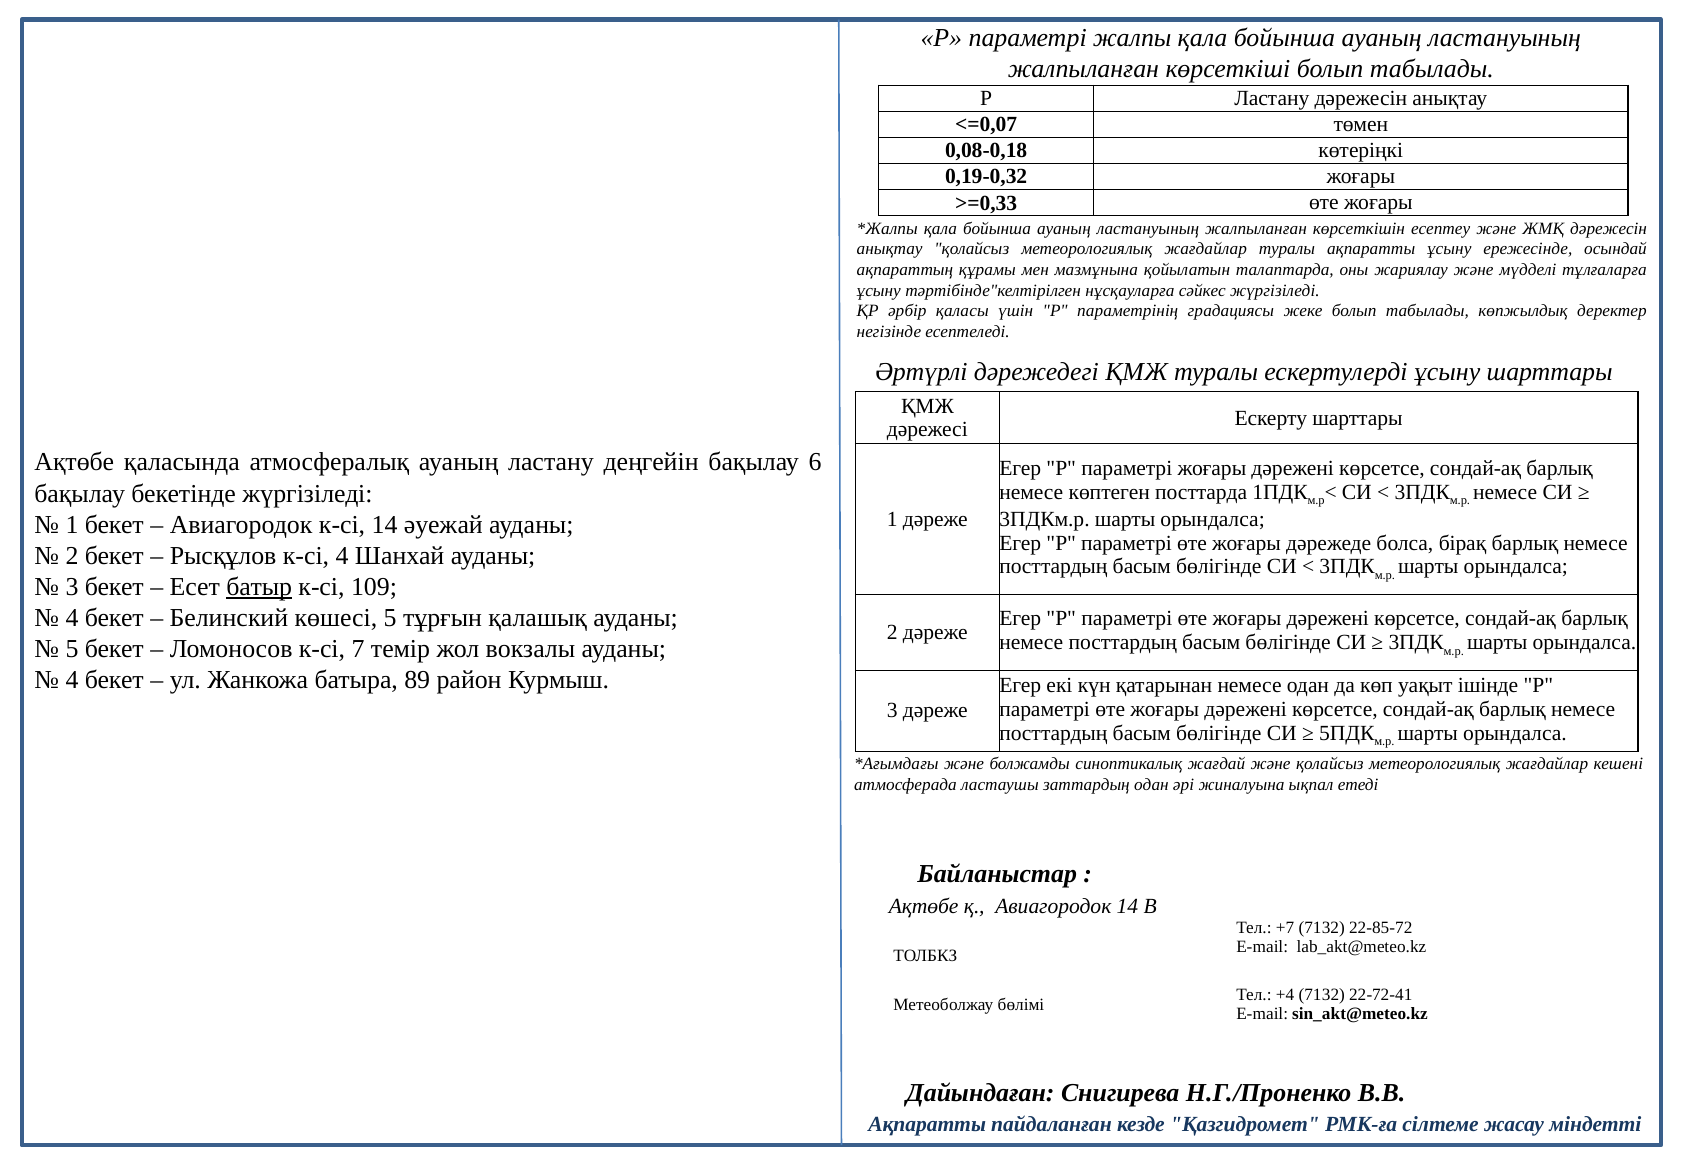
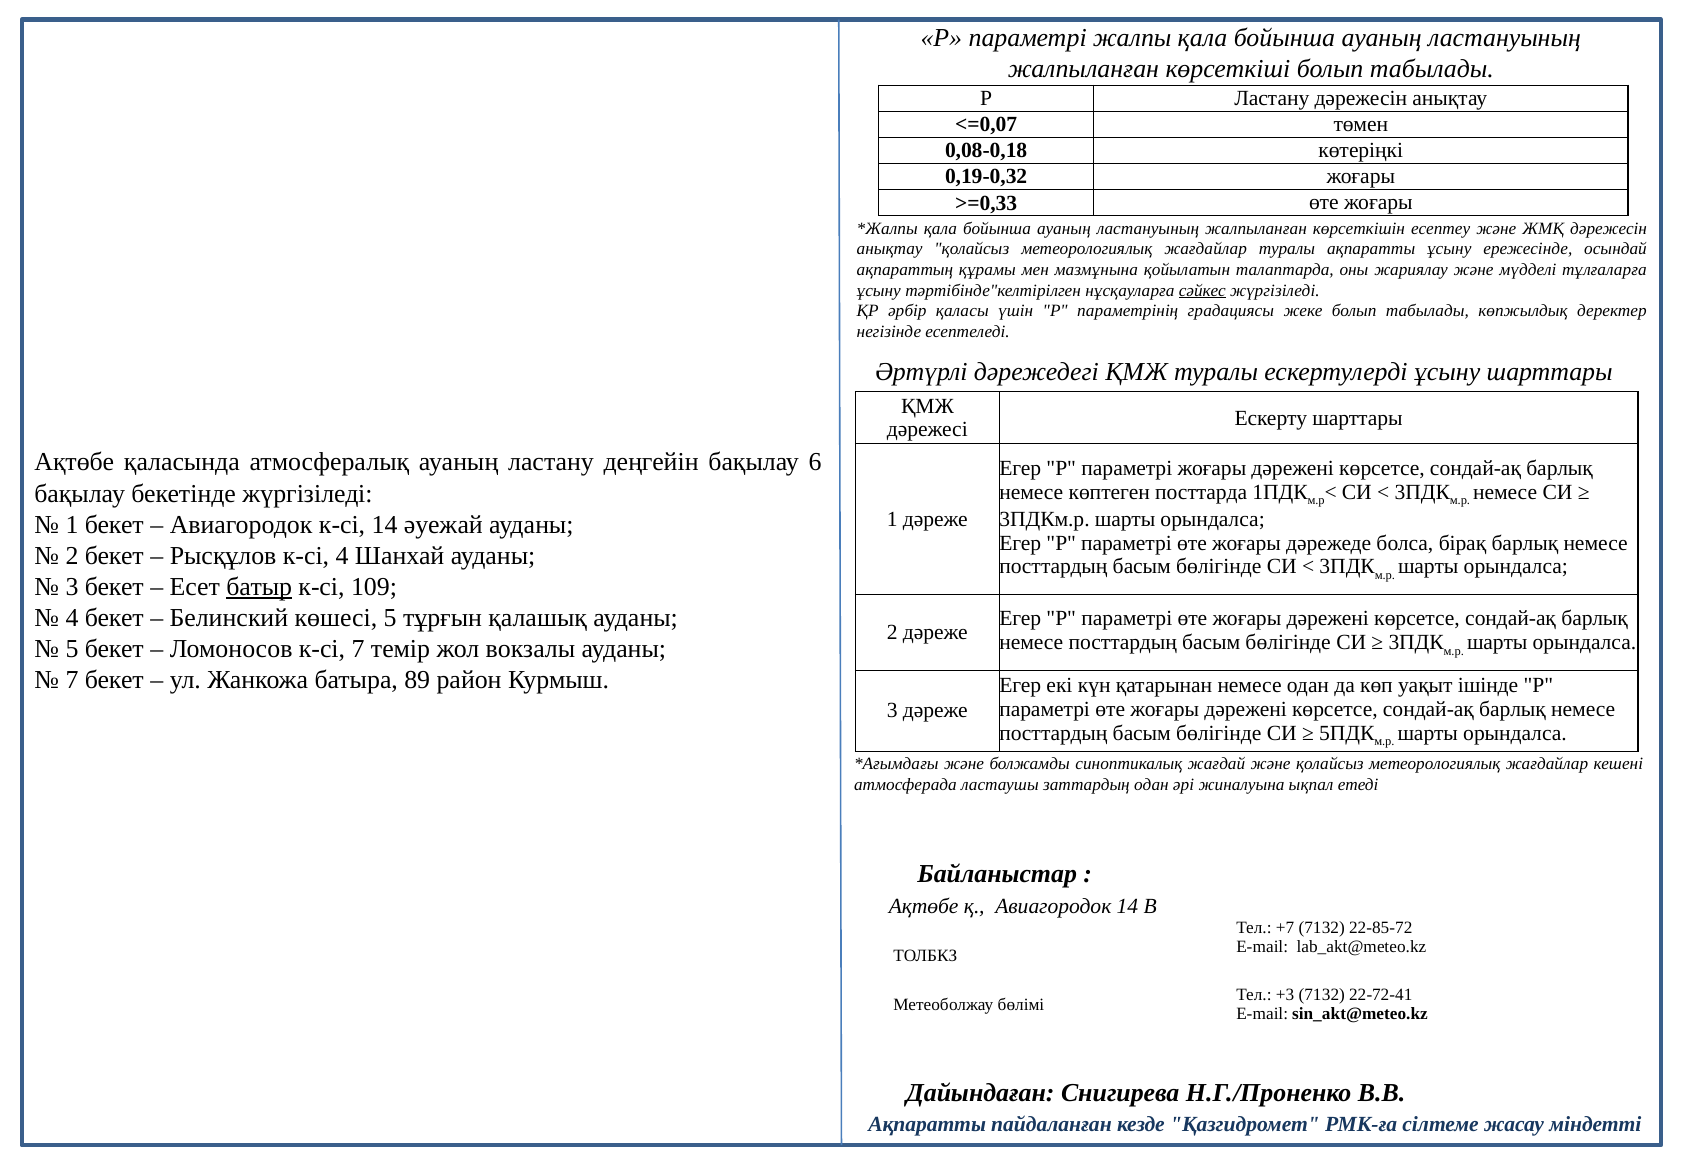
сәйкес underline: none -> present
4 at (72, 680): 4 -> 7
+4: +4 -> +3
